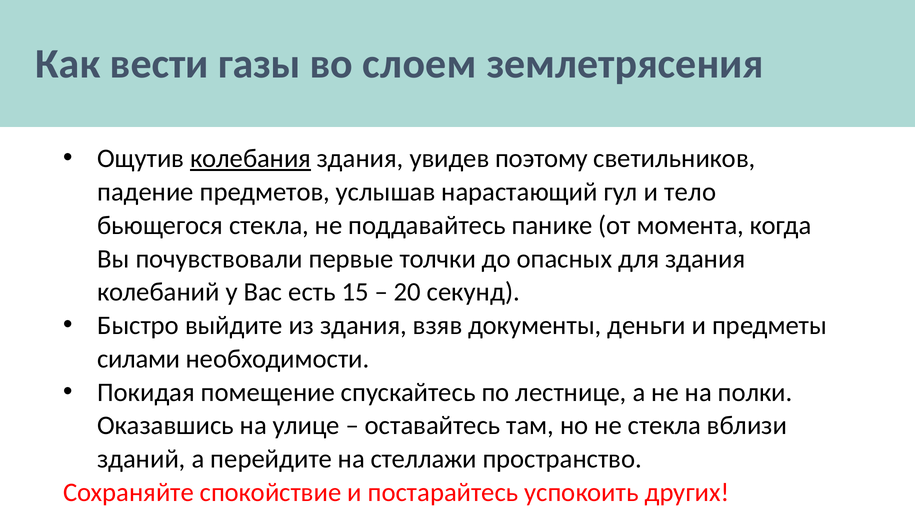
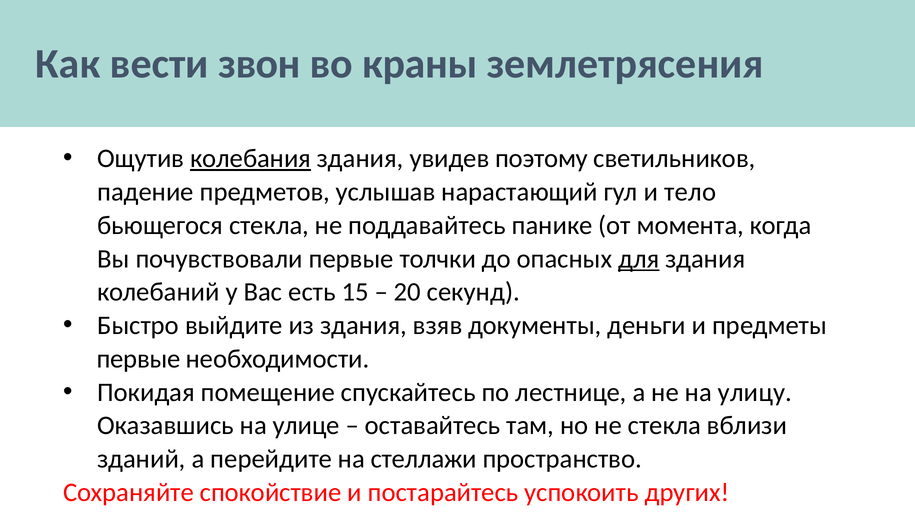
газы: газы -> звон
слоем: слоем -> краны
для underline: none -> present
силами at (139, 359): силами -> первые
полки: полки -> улицу
